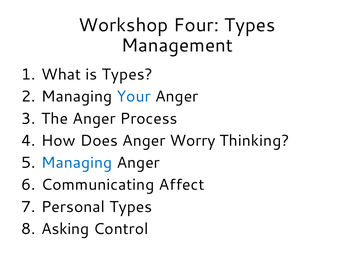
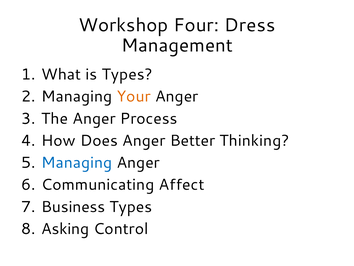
Four Types: Types -> Dress
Your colour: blue -> orange
Worry: Worry -> Better
Personal: Personal -> Business
